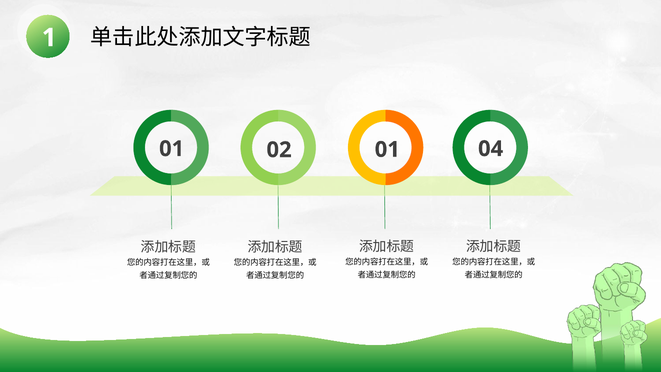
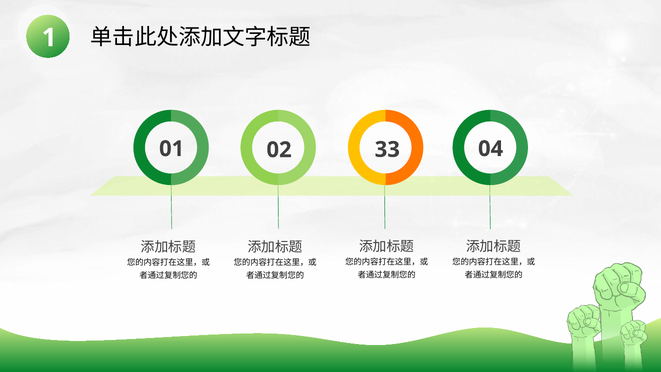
01 01: 01 -> 33
